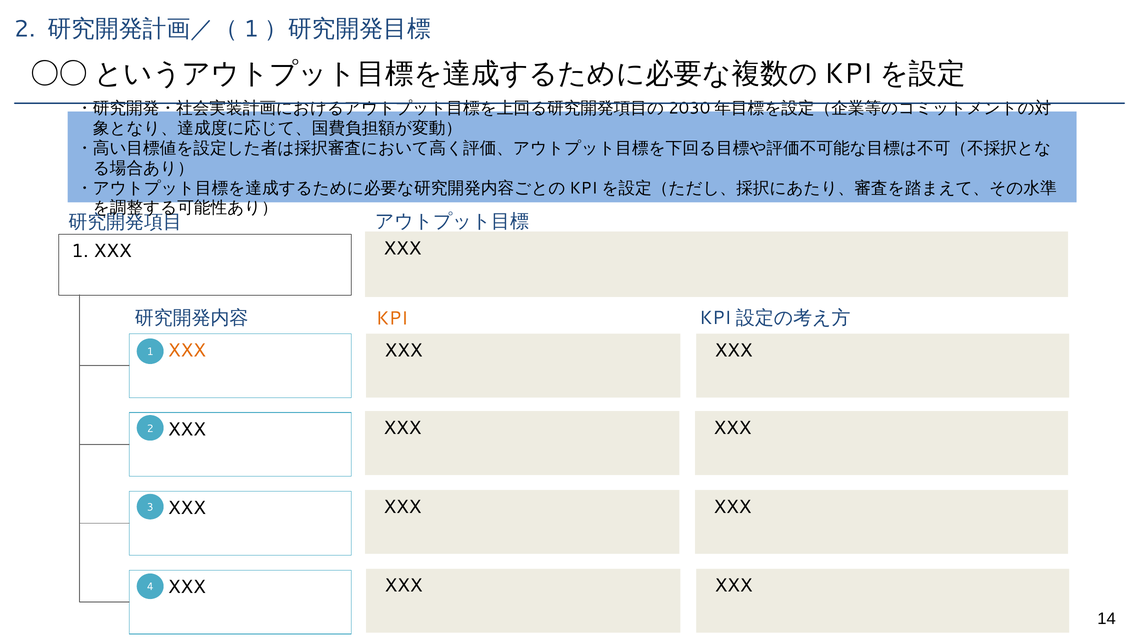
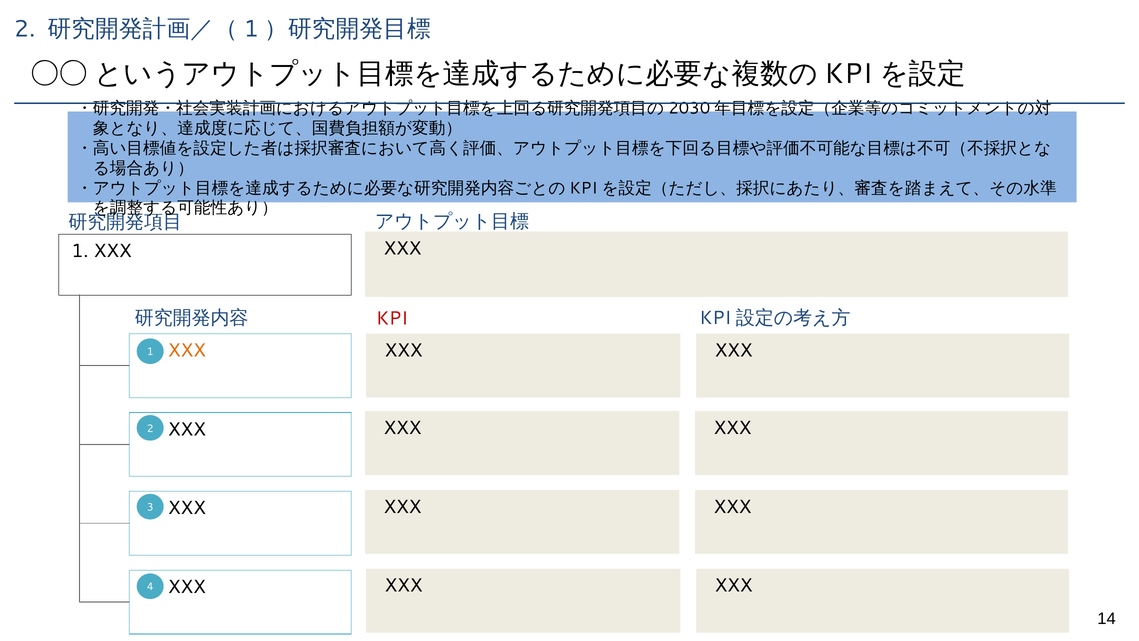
KPI colour: orange -> red
